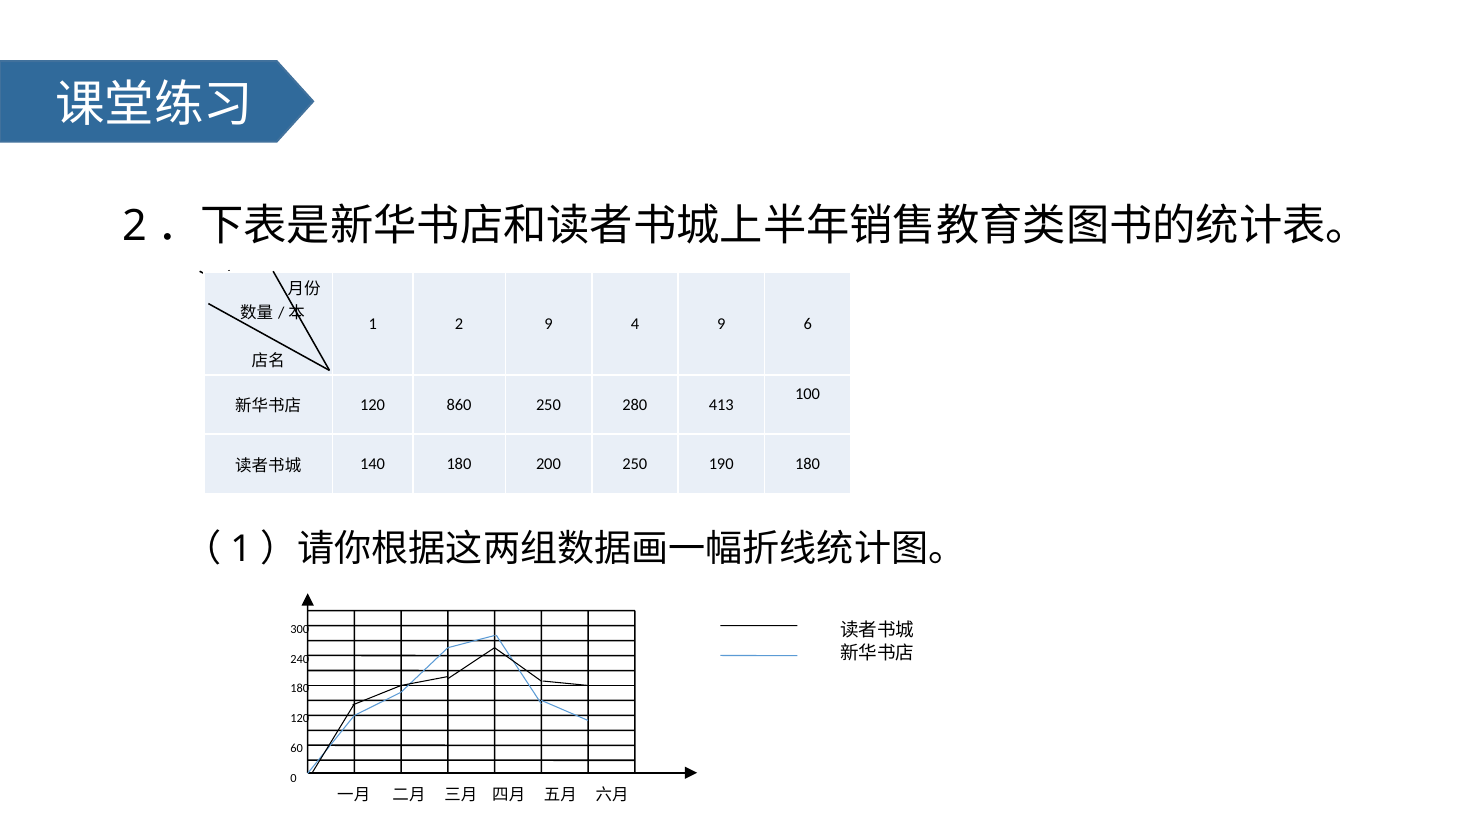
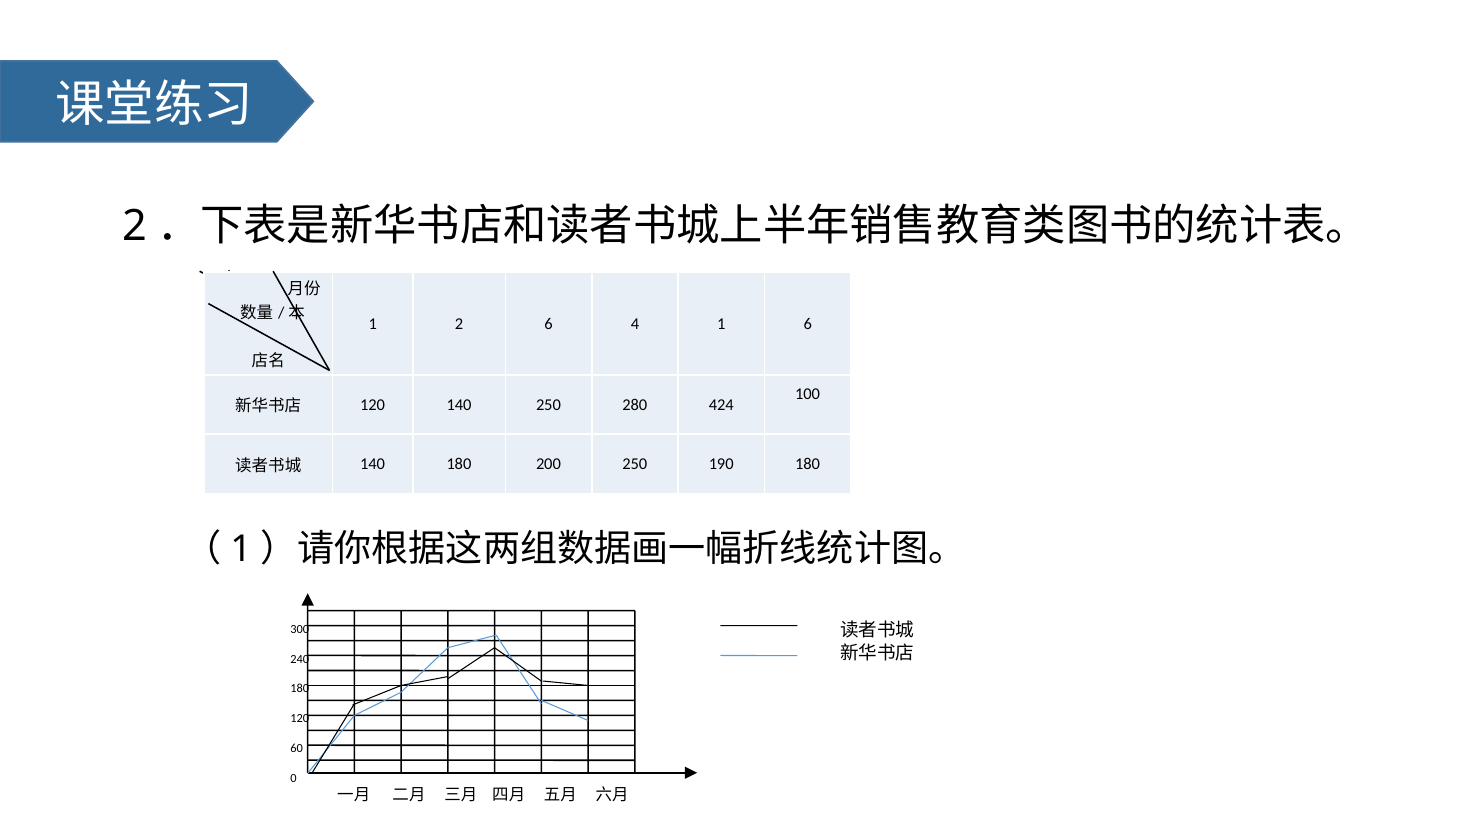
9 at (549, 324): 9 -> 6
4 9: 9 -> 1
120 860: 860 -> 140
413: 413 -> 424
